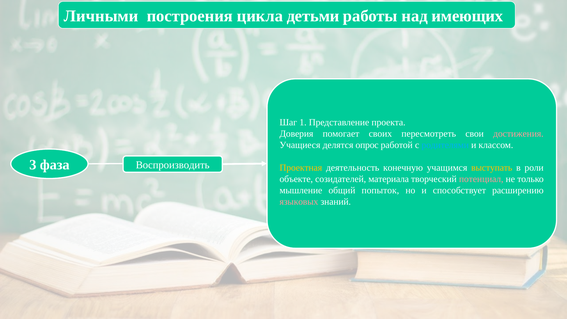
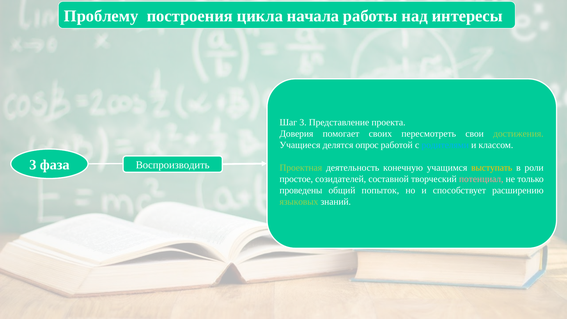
Личными: Личными -> Проблему
детьми: детьми -> начала
имеющих: имеющих -> интересы
Шаг 1: 1 -> 3
достижения colour: pink -> light green
Проектная colour: yellow -> light green
объекте: объекте -> простое
материала: материала -> составной
мышление: мышление -> проведены
языковых colour: pink -> light green
